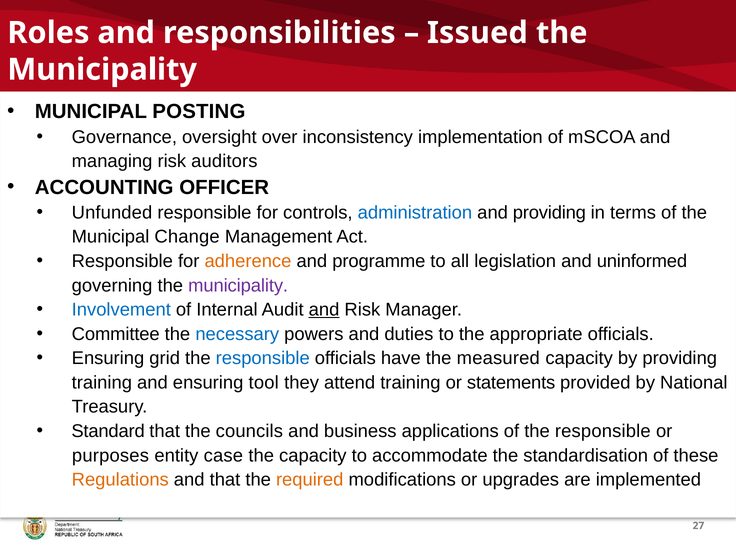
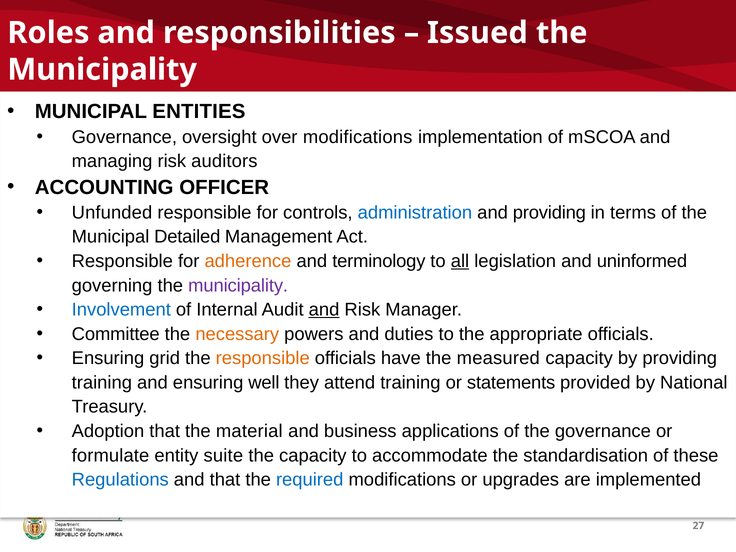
POSTING: POSTING -> ENTITIES
over inconsistency: inconsistency -> modifications
Change: Change -> Detailed
programme: programme -> terminology
all underline: none -> present
necessary colour: blue -> orange
responsible at (263, 358) colour: blue -> orange
tool: tool -> well
Standard: Standard -> Adoption
councils: councils -> material
of the responsible: responsible -> governance
purposes: purposes -> formulate
case: case -> suite
Regulations colour: orange -> blue
required colour: orange -> blue
